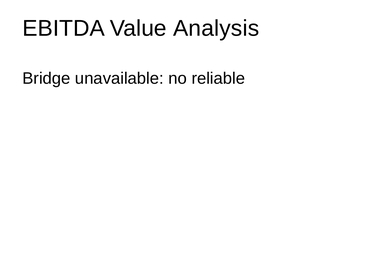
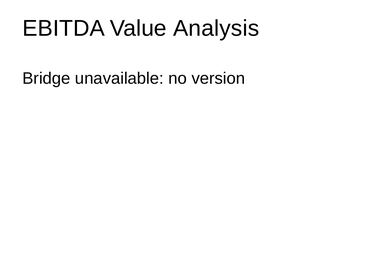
reliable: reliable -> version
